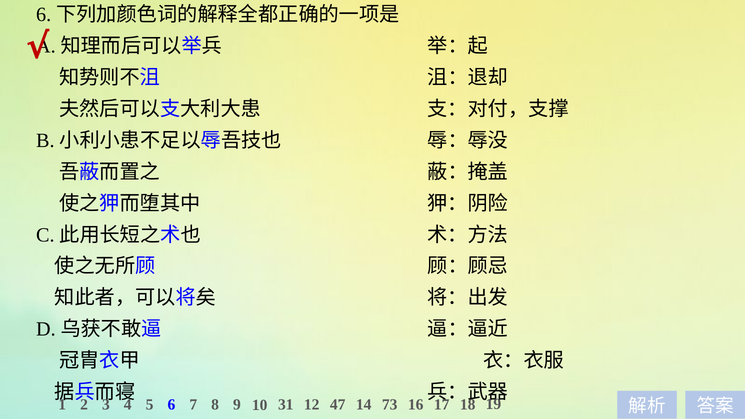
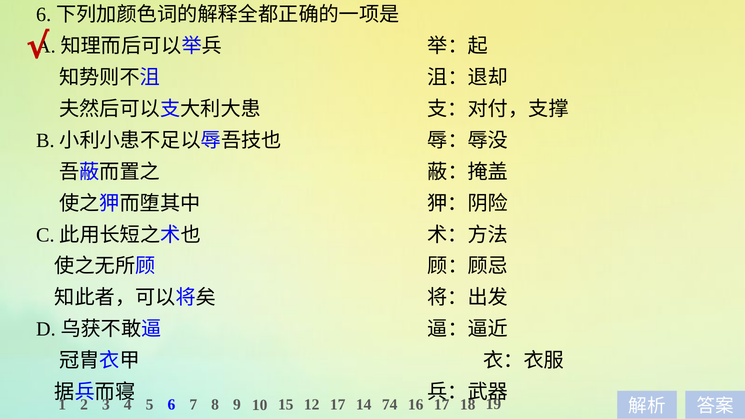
31: 31 -> 15
12 47: 47 -> 17
73: 73 -> 74
